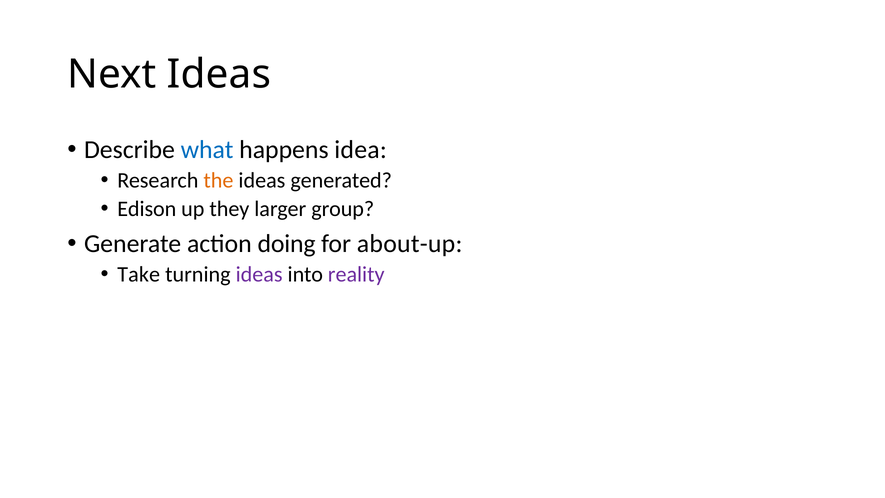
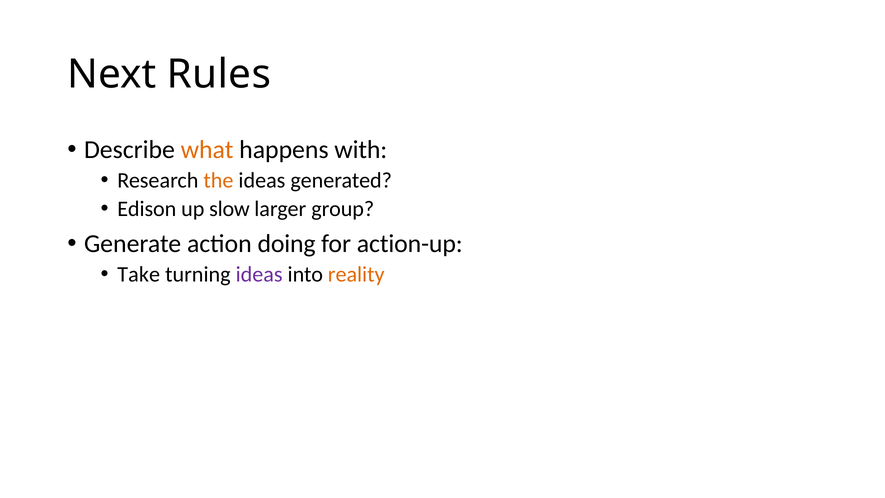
Next Ideas: Ideas -> Rules
what colour: blue -> orange
idea: idea -> with
they: they -> slow
about-up: about-up -> action-up
reality colour: purple -> orange
